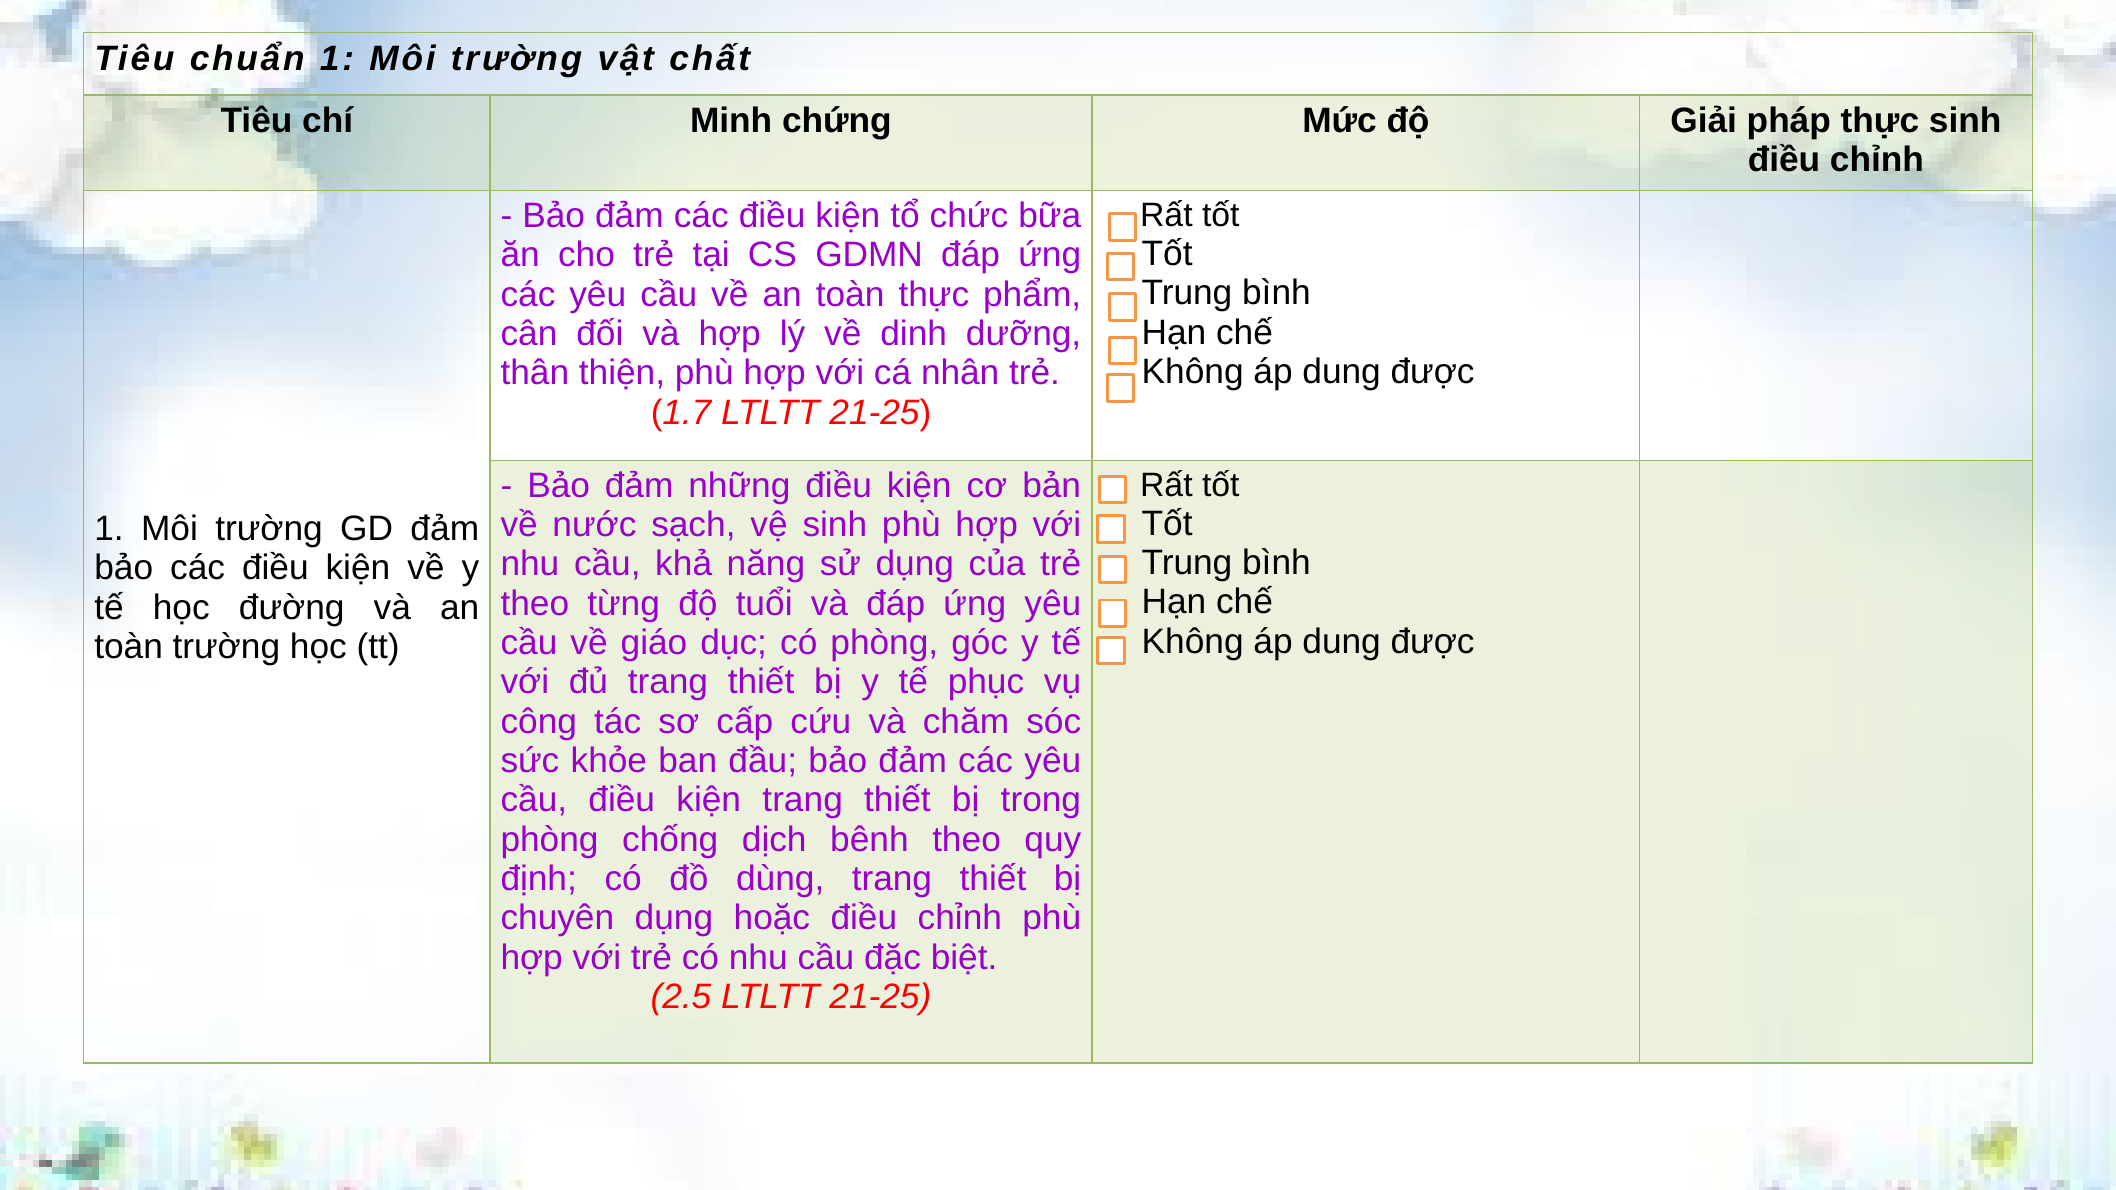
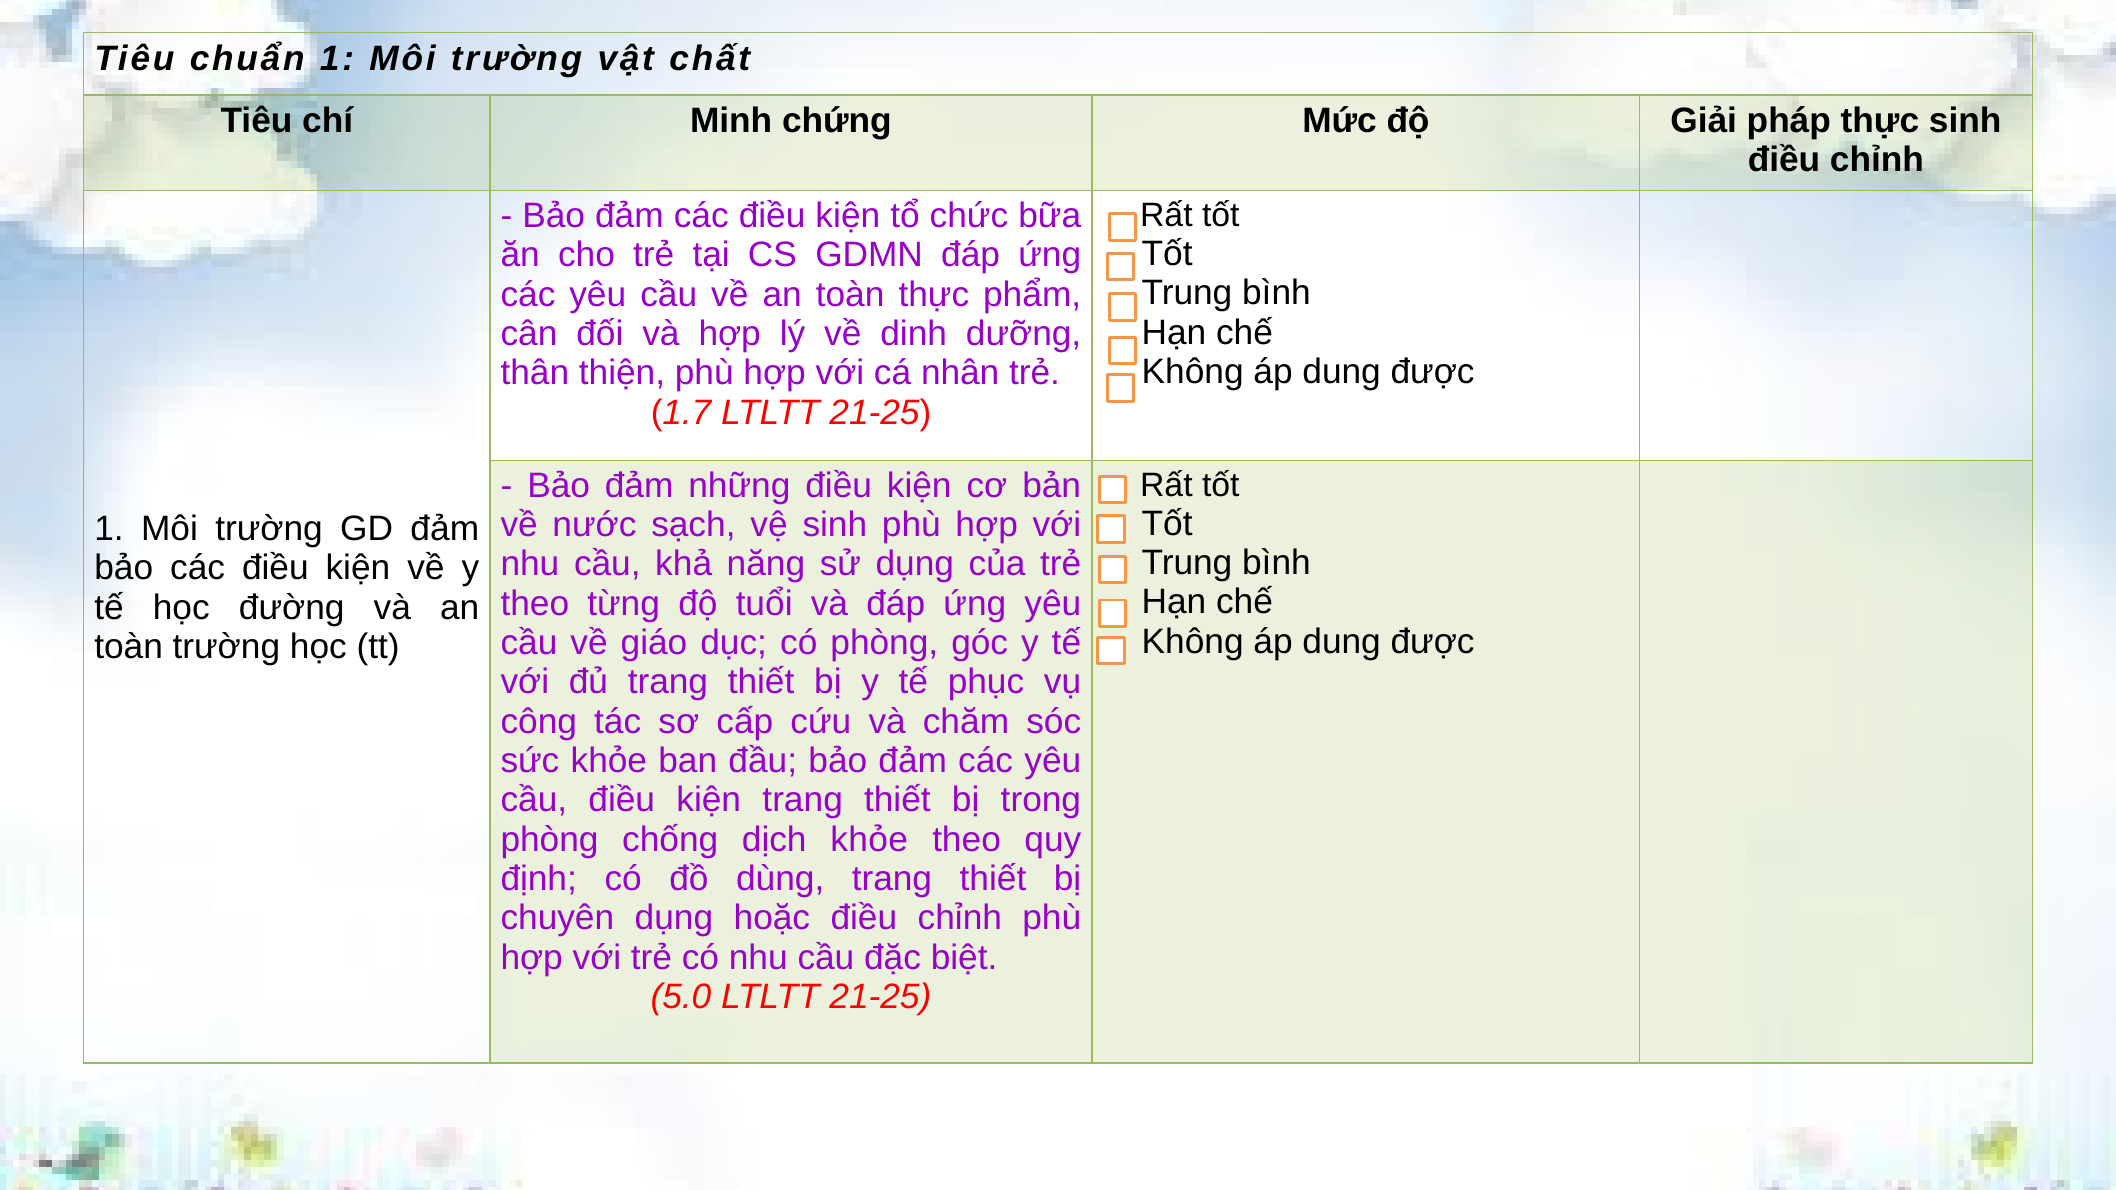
dịch bênh: bênh -> khỏe
2.5: 2.5 -> 5.0
